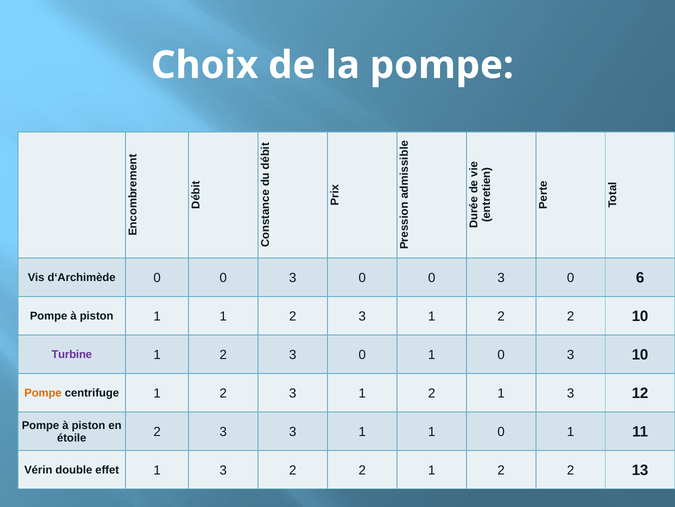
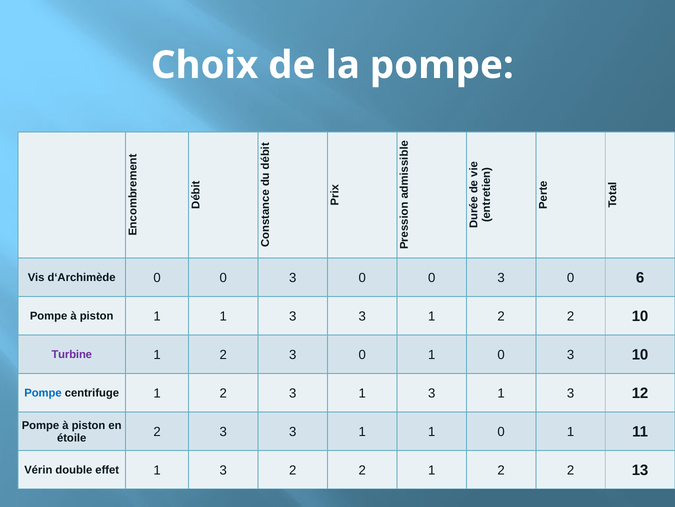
1 1 2: 2 -> 3
Pompe at (43, 393) colour: orange -> blue
2 at (432, 393): 2 -> 3
